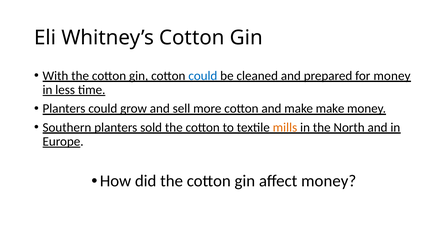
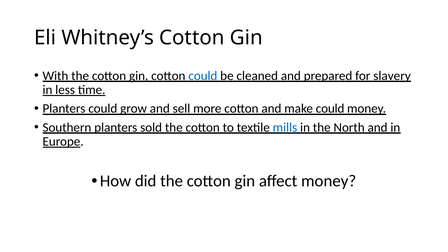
for money: money -> slavery
make make: make -> could
mills colour: orange -> blue
